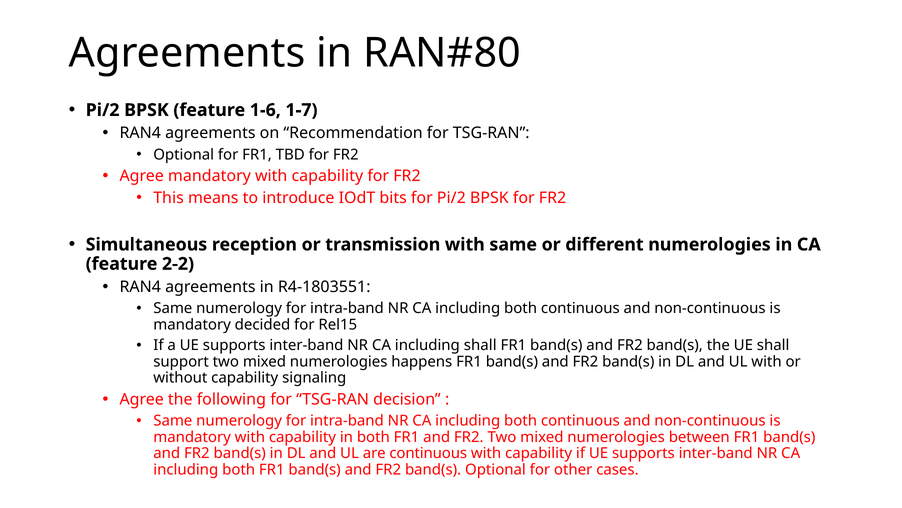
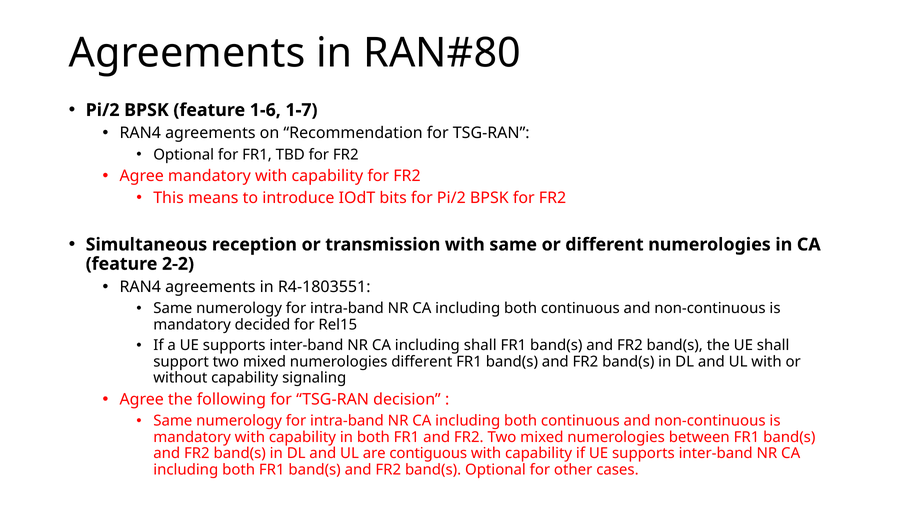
numerologies happens: happens -> different
are continuous: continuous -> contiguous
